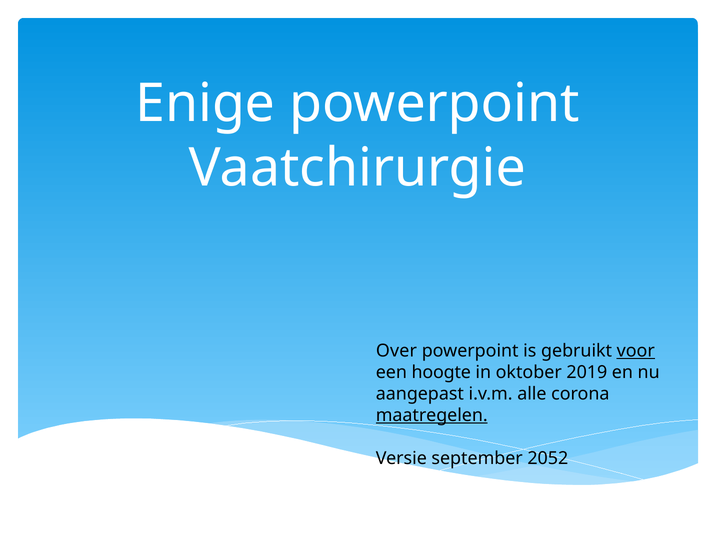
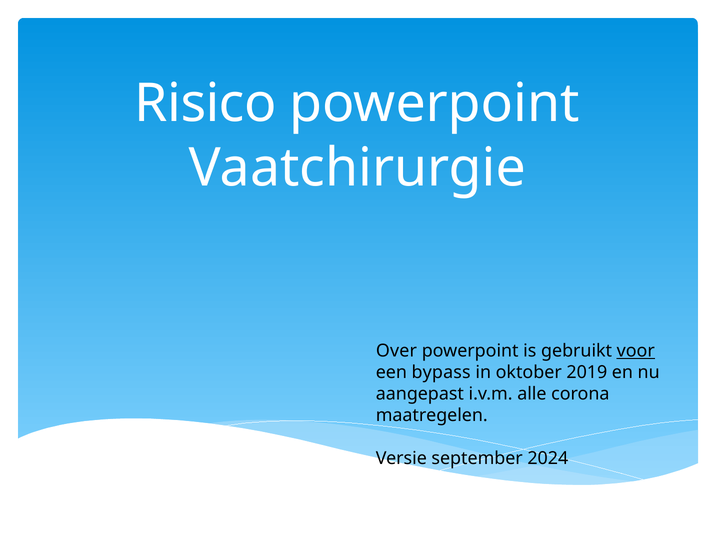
Enige: Enige -> Risico
hoogte: hoogte -> bypass
maatregelen underline: present -> none
2052: 2052 -> 2024
